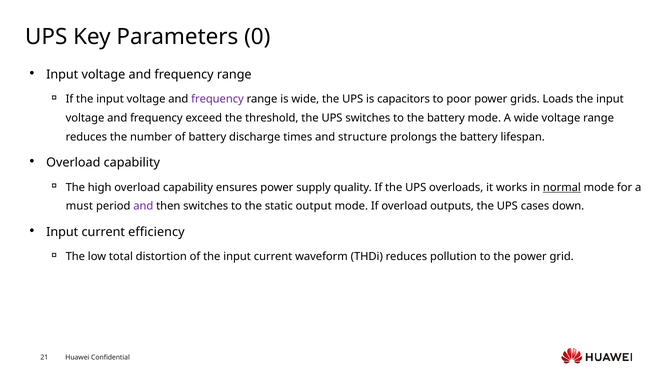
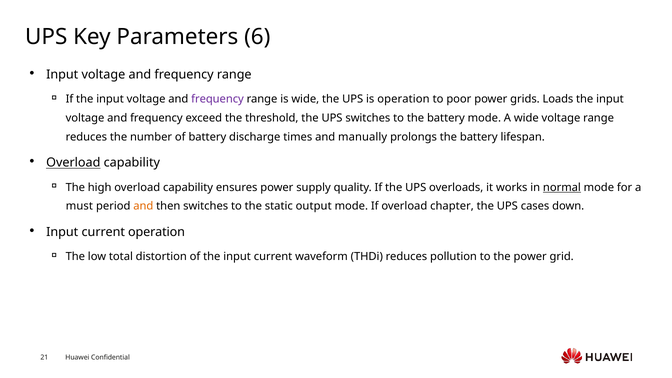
0: 0 -> 6
is capacitors: capacitors -> operation
structure: structure -> manually
Overload at (73, 163) underline: none -> present
and at (143, 206) colour: purple -> orange
outputs: outputs -> chapter
current efficiency: efficiency -> operation
